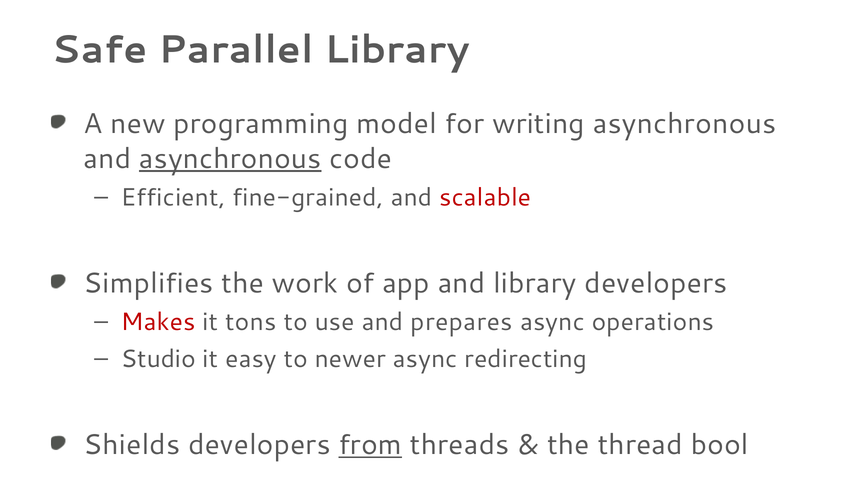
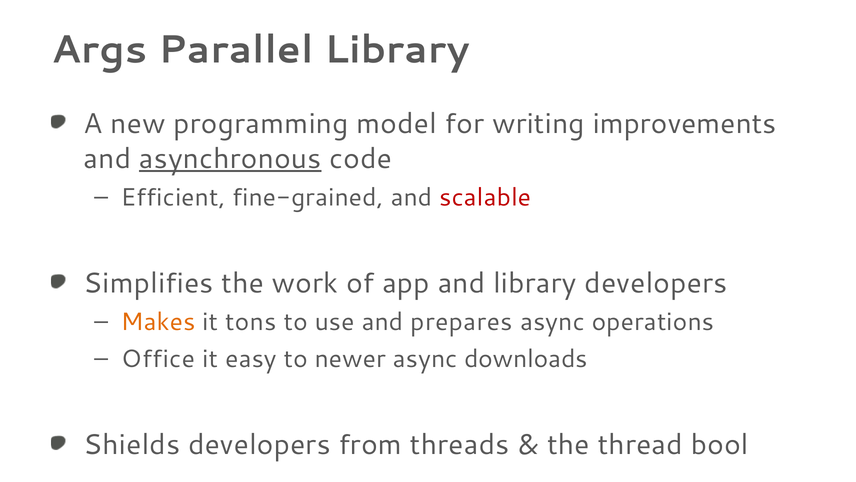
Safe: Safe -> Args
writing asynchronous: asynchronous -> improvements
Makes colour: red -> orange
Studio: Studio -> Office
redirecting: redirecting -> downloads
from underline: present -> none
